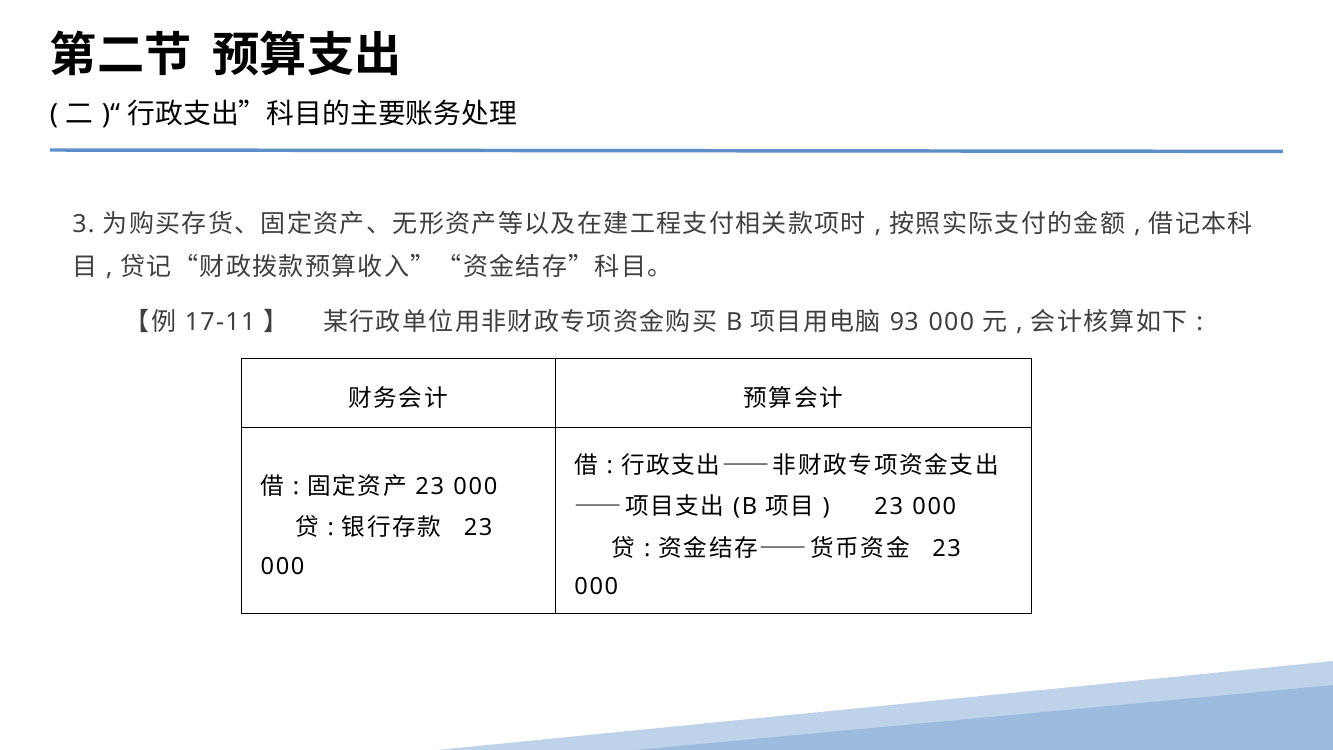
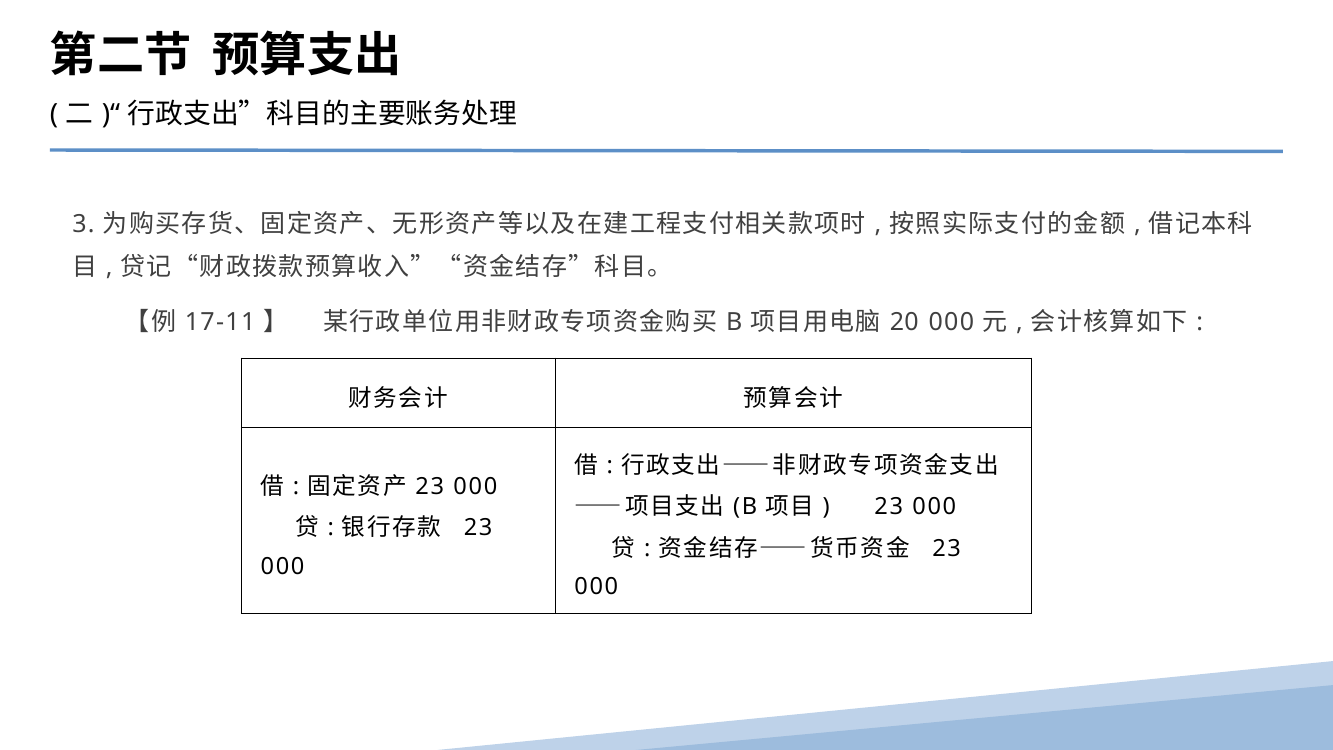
93: 93 -> 20
